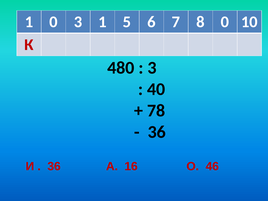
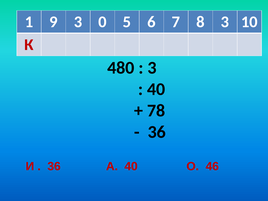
1 0: 0 -> 9
3 1: 1 -> 0
8 0: 0 -> 3
А 16: 16 -> 40
